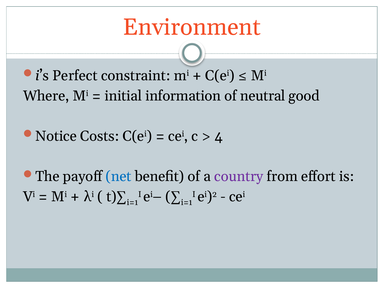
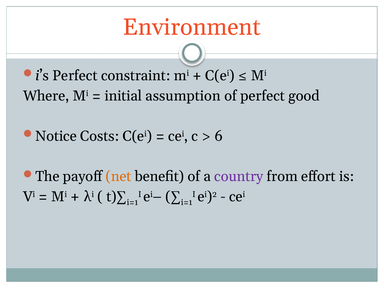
information: information -> assumption
of neutral: neutral -> perfect
4: 4 -> 6
net colour: blue -> orange
